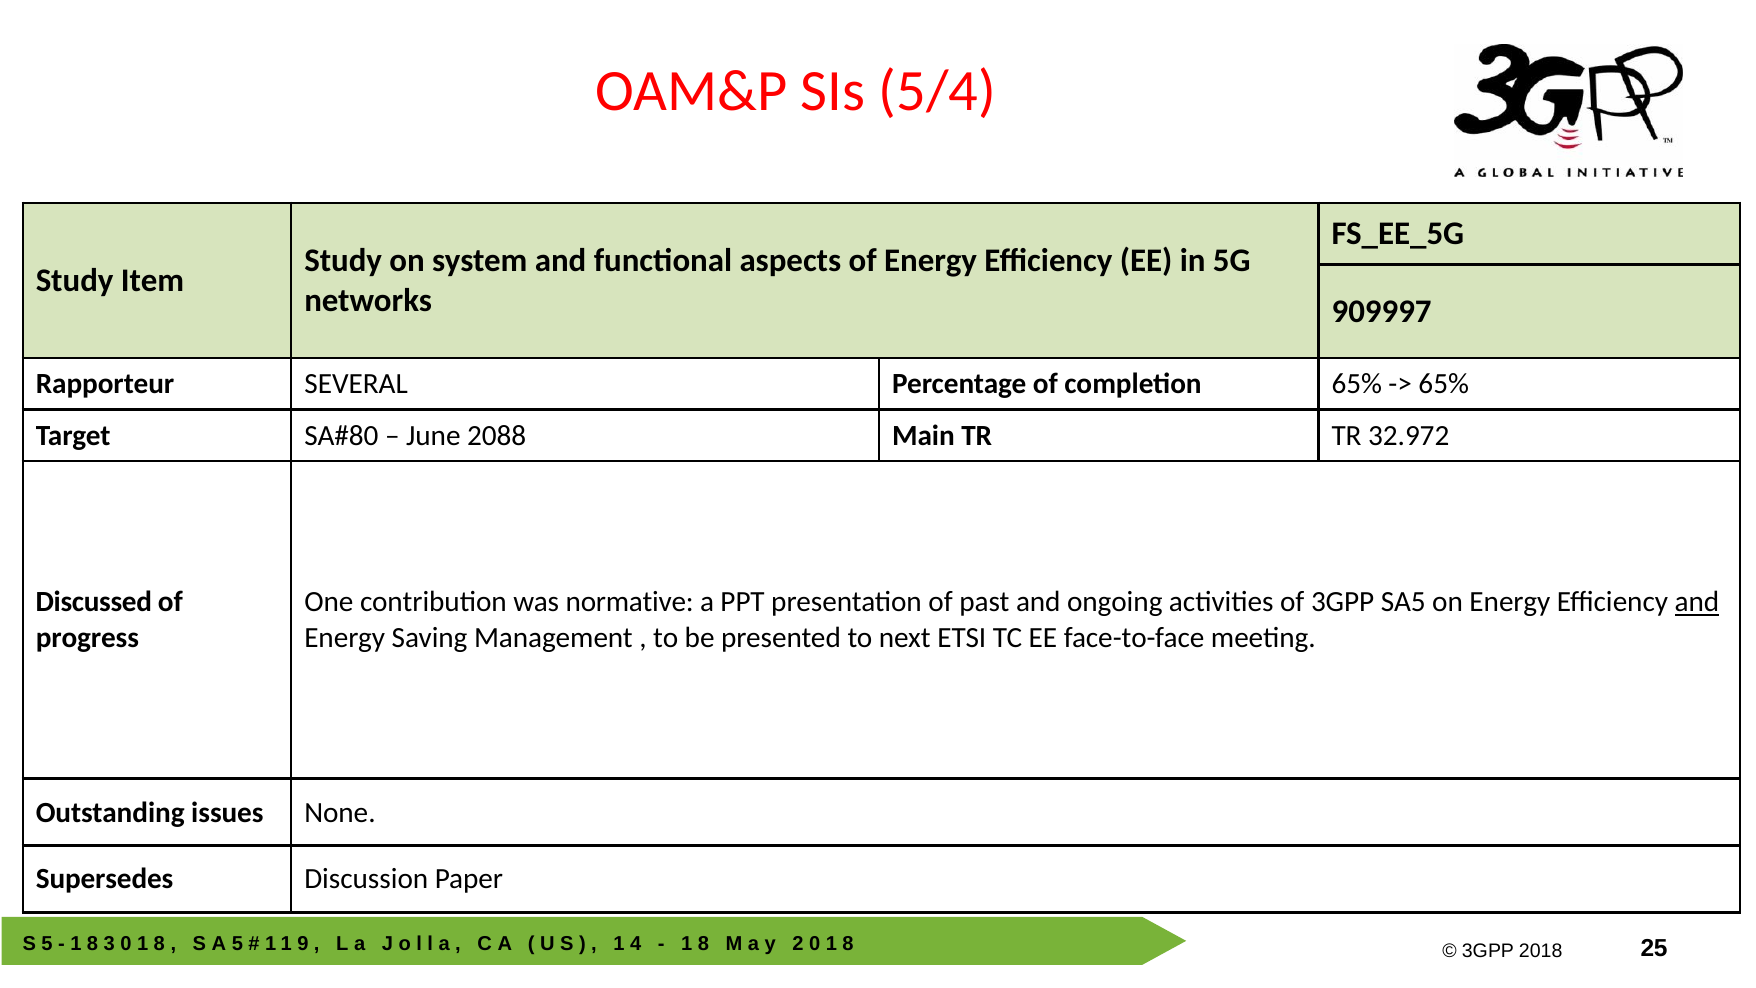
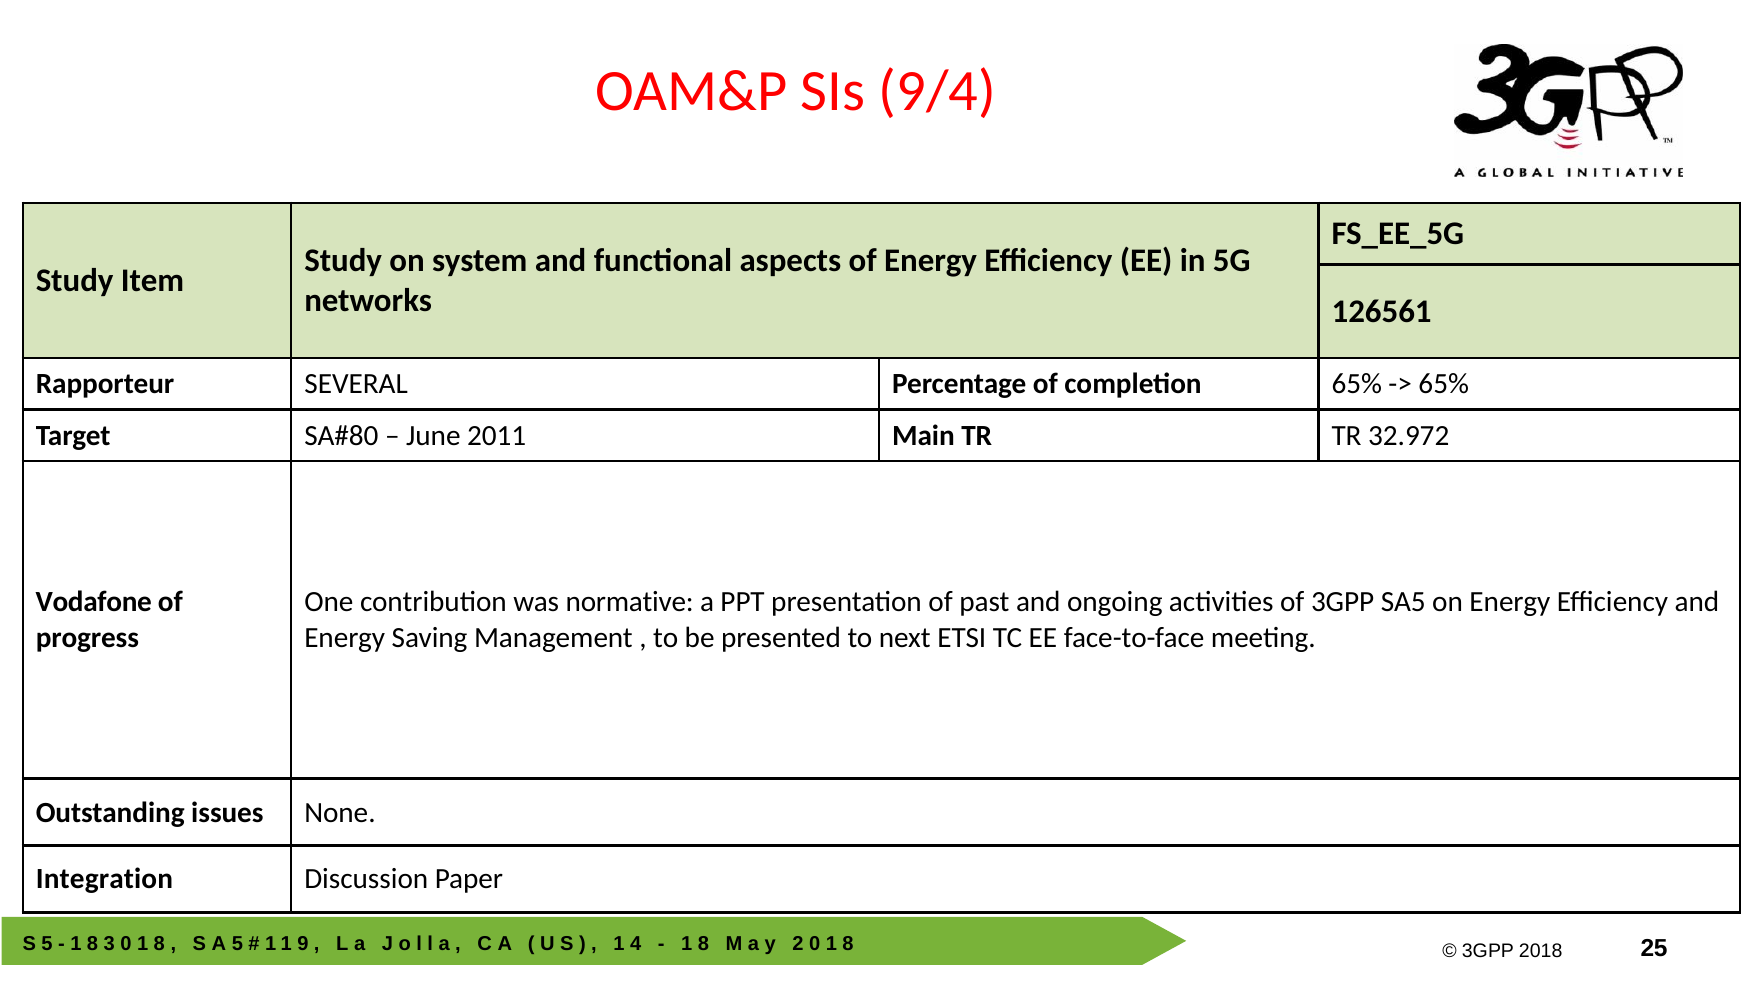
5/4: 5/4 -> 9/4
909997: 909997 -> 126561
2088: 2088 -> 2011
Discussed: Discussed -> Vodafone
and at (1697, 602) underline: present -> none
Supersedes: Supersedes -> Integration
